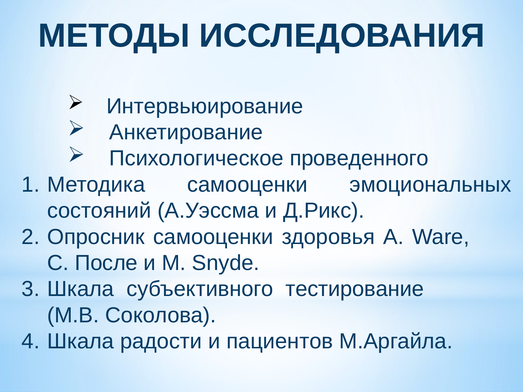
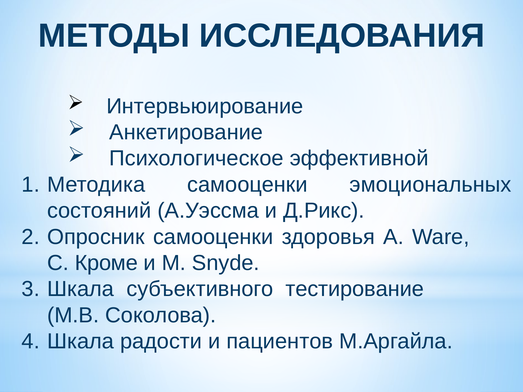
проведенного: проведенного -> эффективной
После: После -> Кроме
